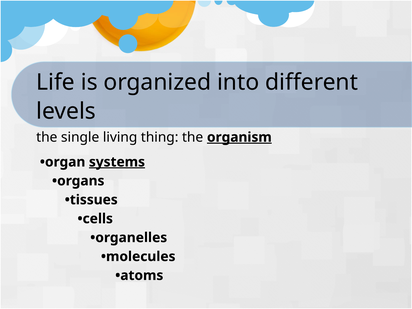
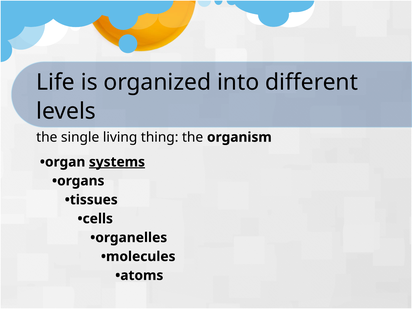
organism underline: present -> none
